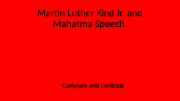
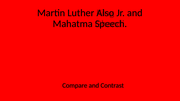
Kind: Kind -> Also
